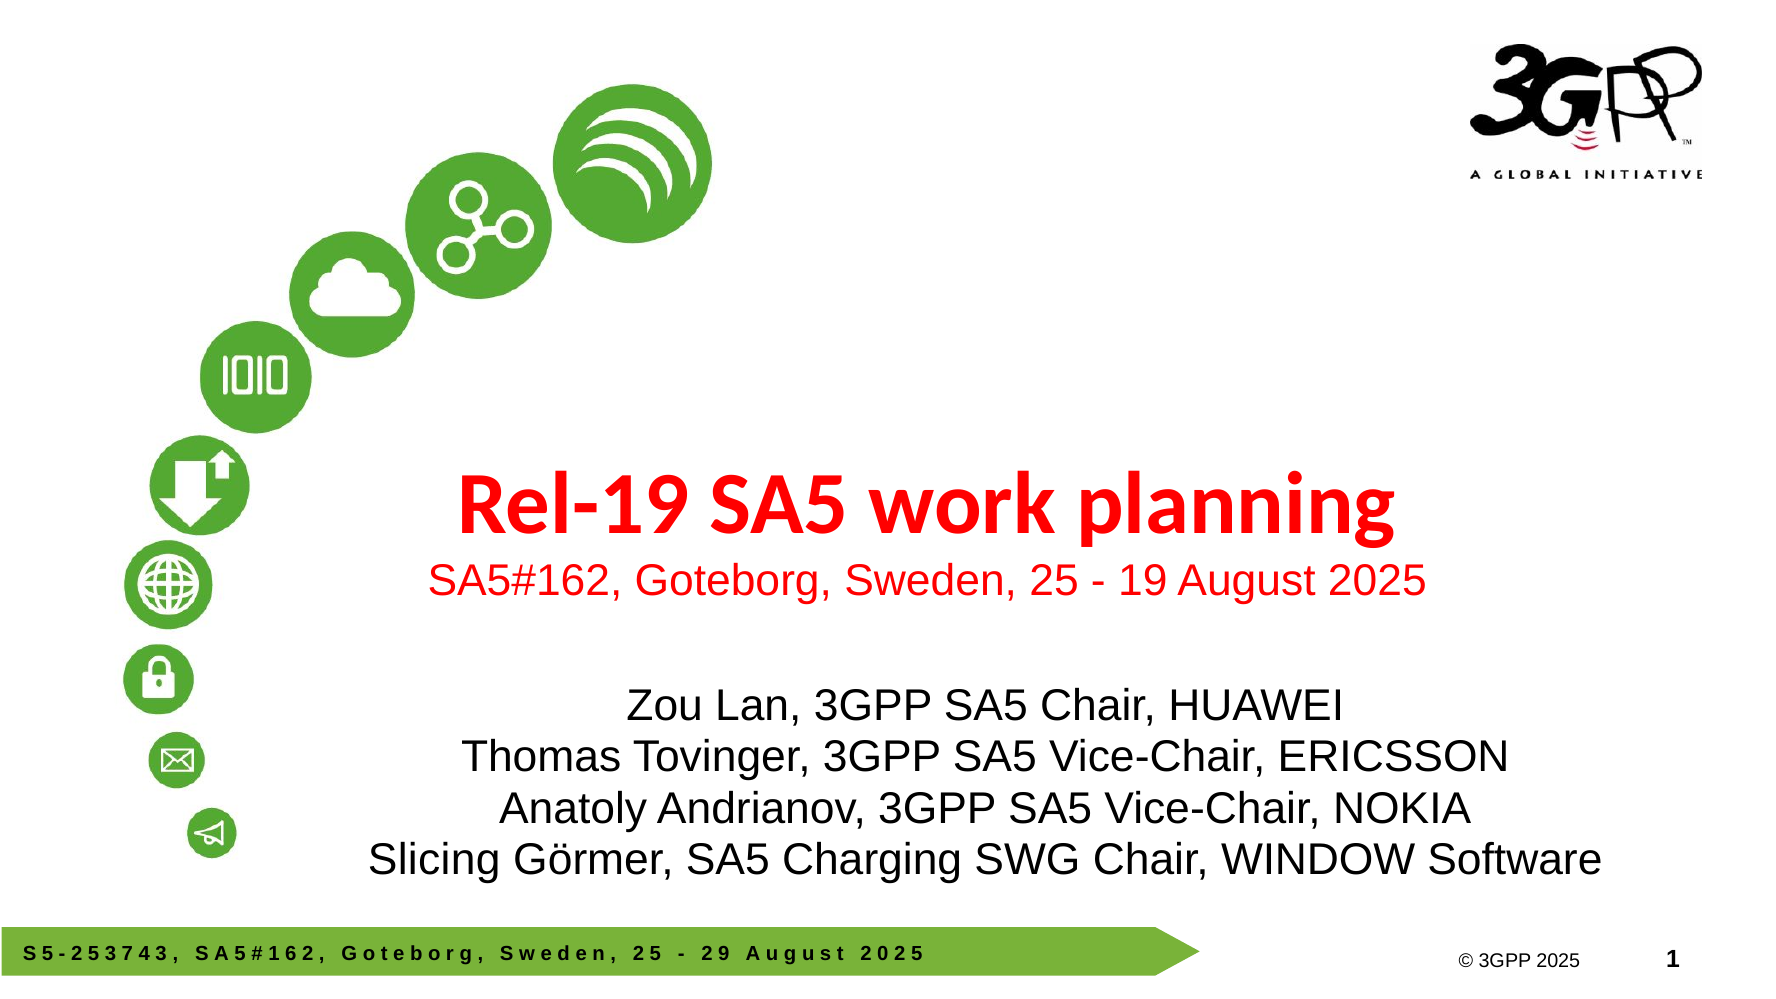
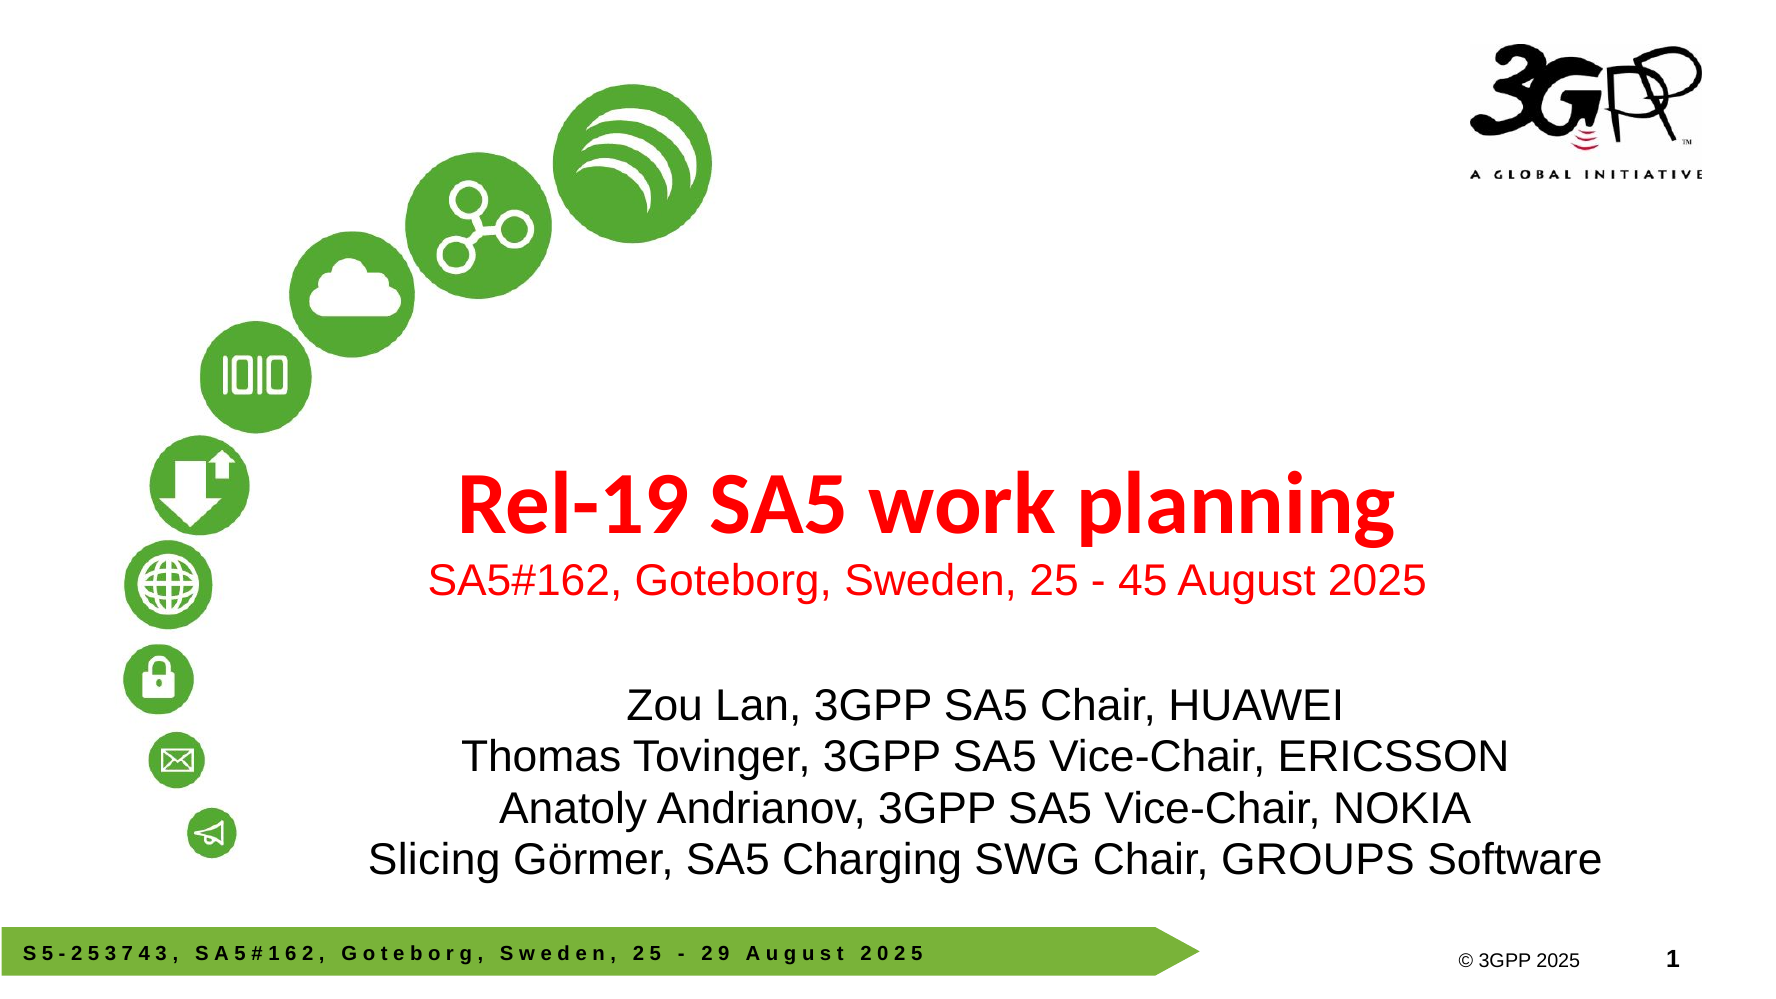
19: 19 -> 45
WINDOW: WINDOW -> GROUPS
